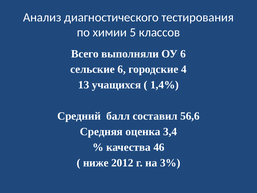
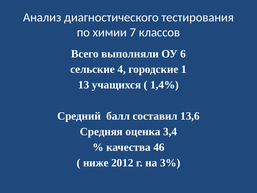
5: 5 -> 7
сельские 6: 6 -> 4
4: 4 -> 1
56,6: 56,6 -> 13,6
